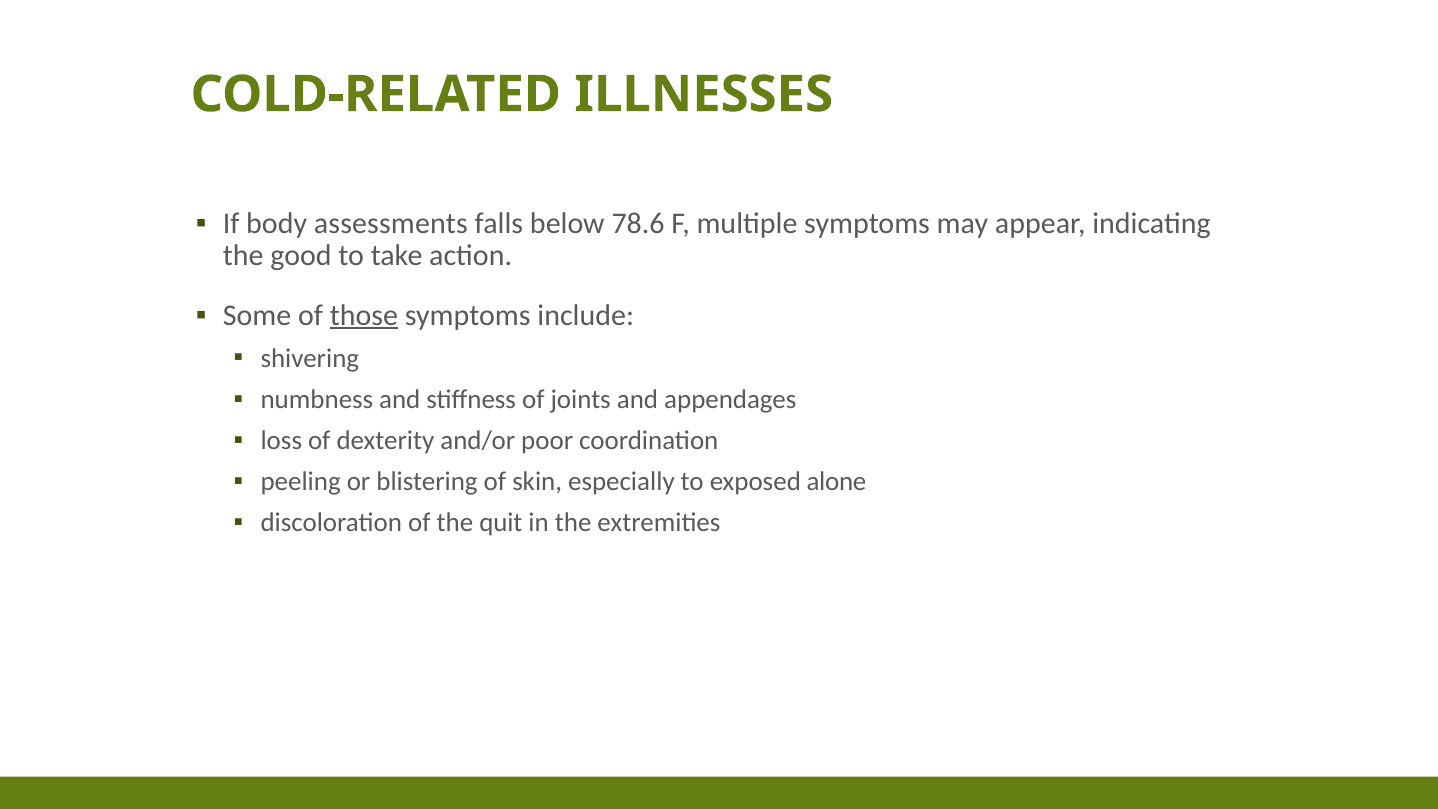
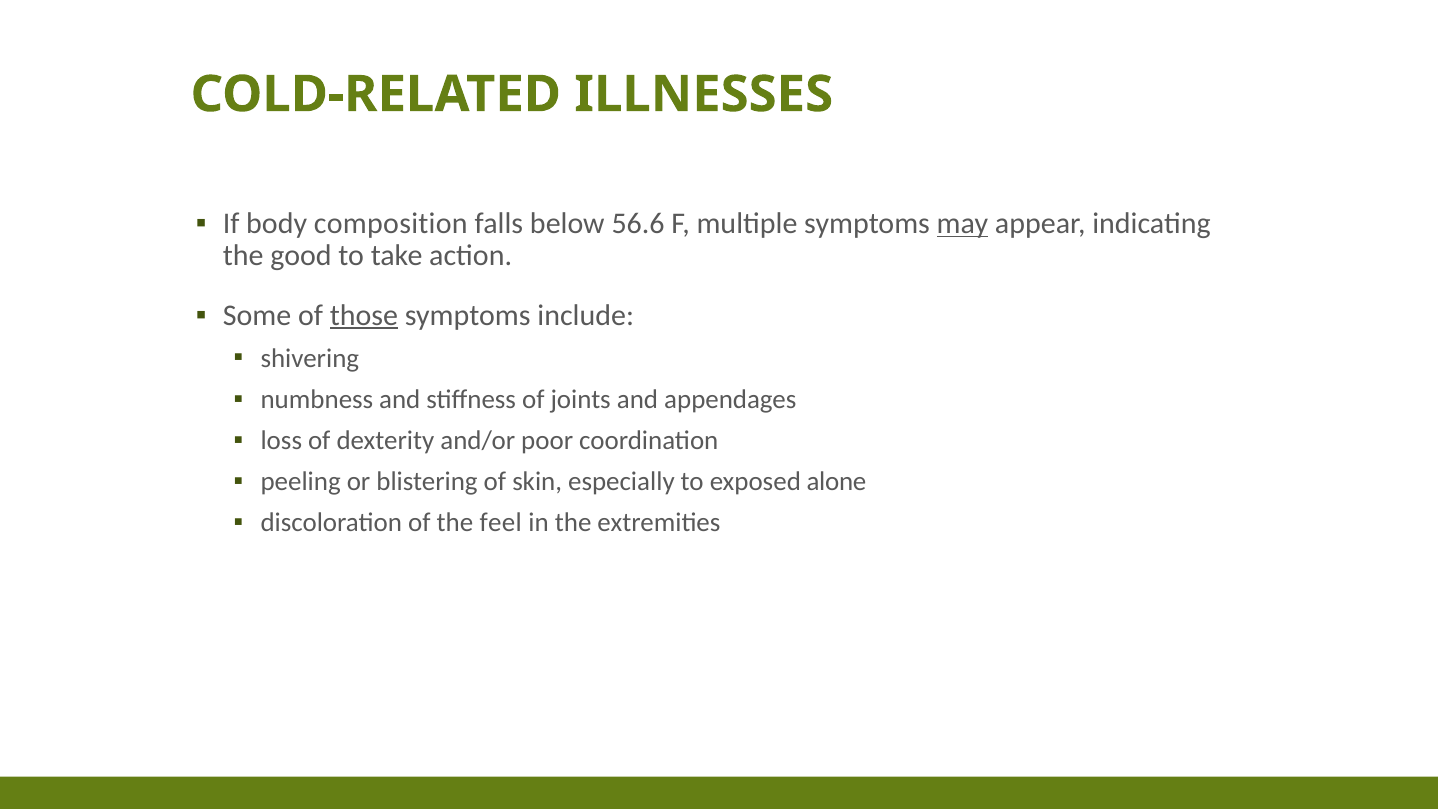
assessments: assessments -> composition
78.6: 78.6 -> 56.6
may underline: none -> present
quit: quit -> feel
